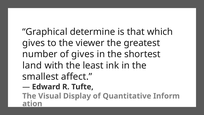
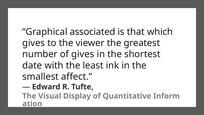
determine: determine -> associated
land: land -> date
